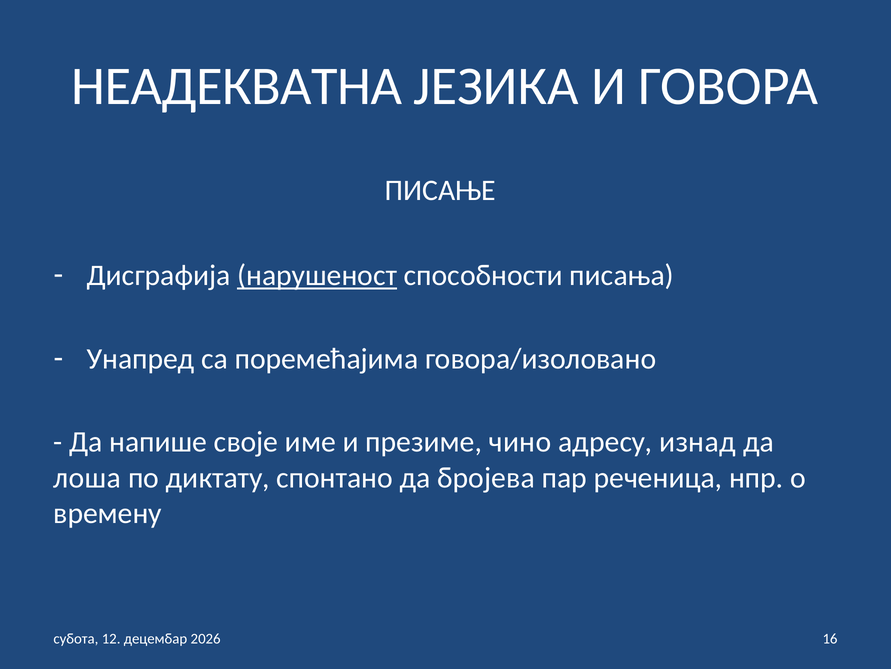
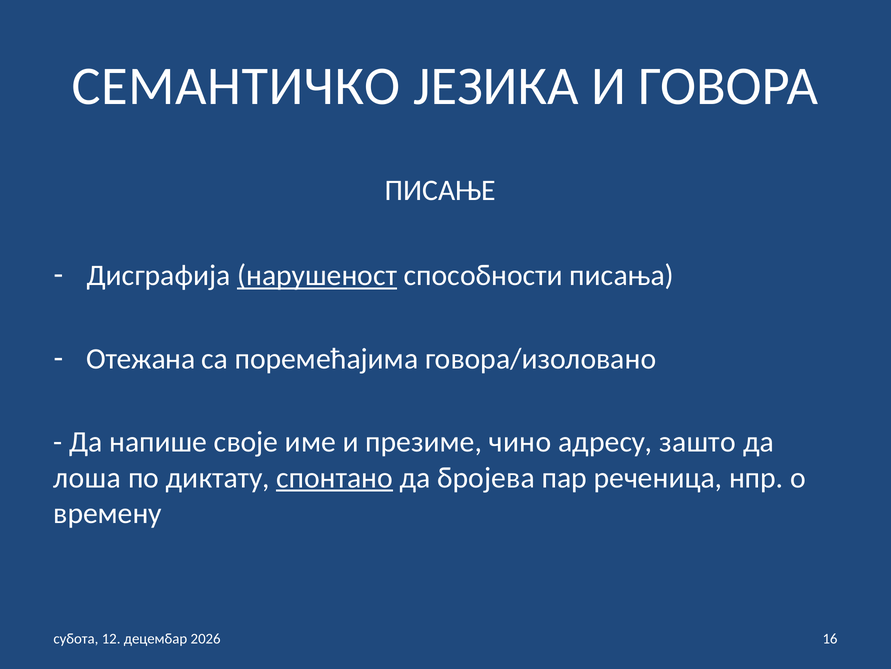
НЕАДЕКВАТНА: НЕАДЕКВАТНА -> СЕМАНТИЧКО
Унапред: Унапред -> Отежана
изнад: изнад -> зашто
спонтано underline: none -> present
